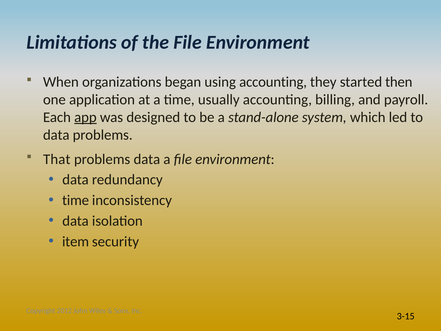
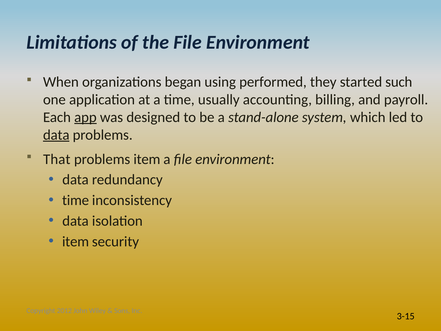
using accounting: accounting -> performed
then: then -> such
data at (56, 135) underline: none -> present
problems data: data -> item
